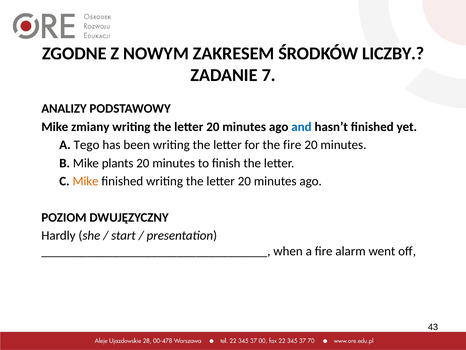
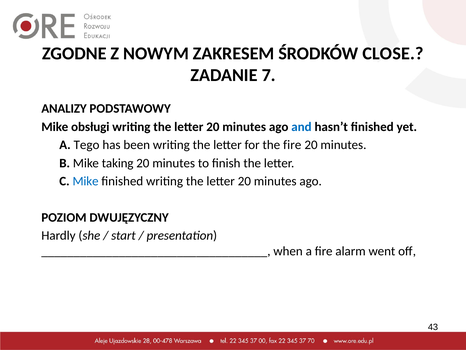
LICZBY: LICZBY -> CLOSE
zmiany: zmiany -> obsługi
plants: plants -> taking
Mike at (86, 181) colour: orange -> blue
